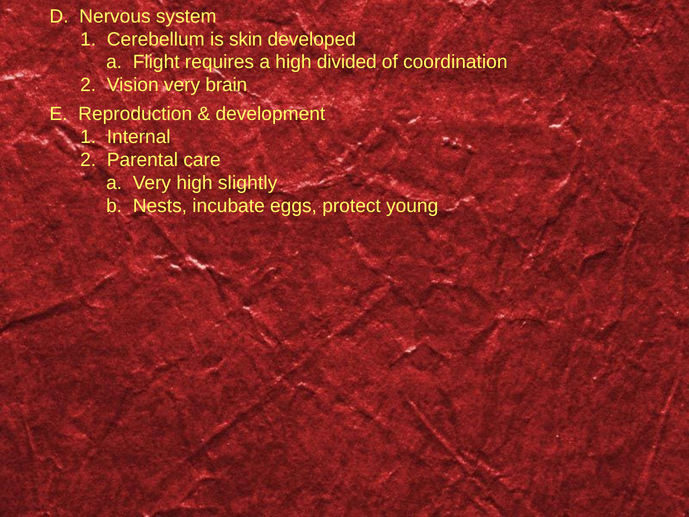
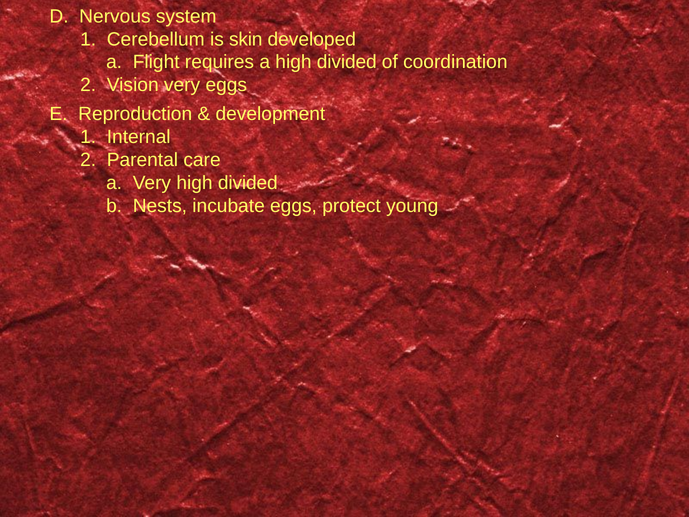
very brain: brain -> eggs
Very high slightly: slightly -> divided
